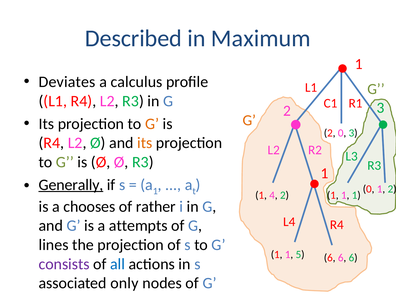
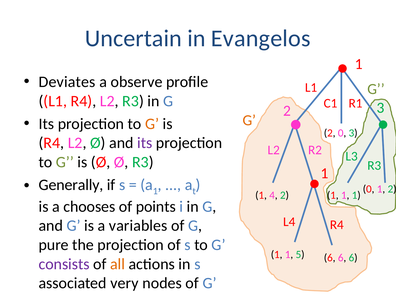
Described: Described -> Uncertain
Maximum: Maximum -> Evangelos
calculus: calculus -> observe
its at (145, 143) colour: orange -> purple
Generally underline: present -> none
rather: rather -> points
attempts: attempts -> variables
lines: lines -> pure
all colour: blue -> orange
only: only -> very
